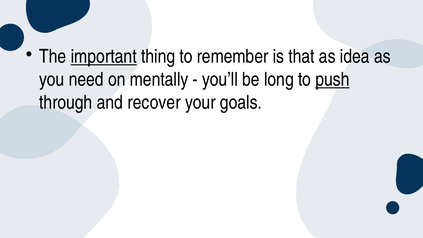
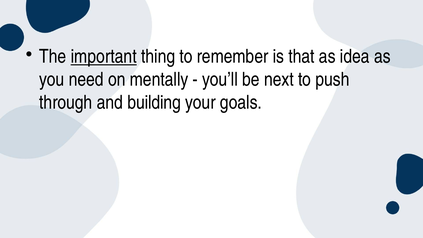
long: long -> next
push underline: present -> none
recover: recover -> building
